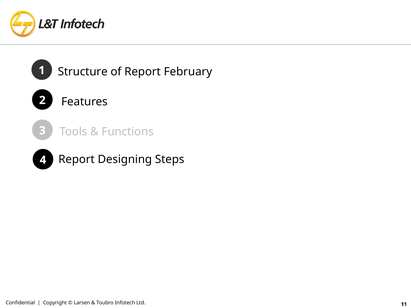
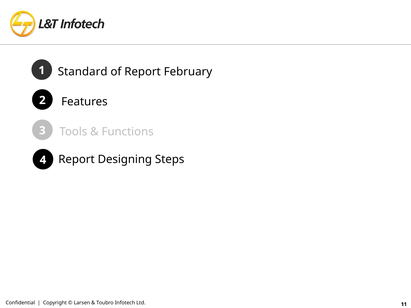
Structure: Structure -> Standard
